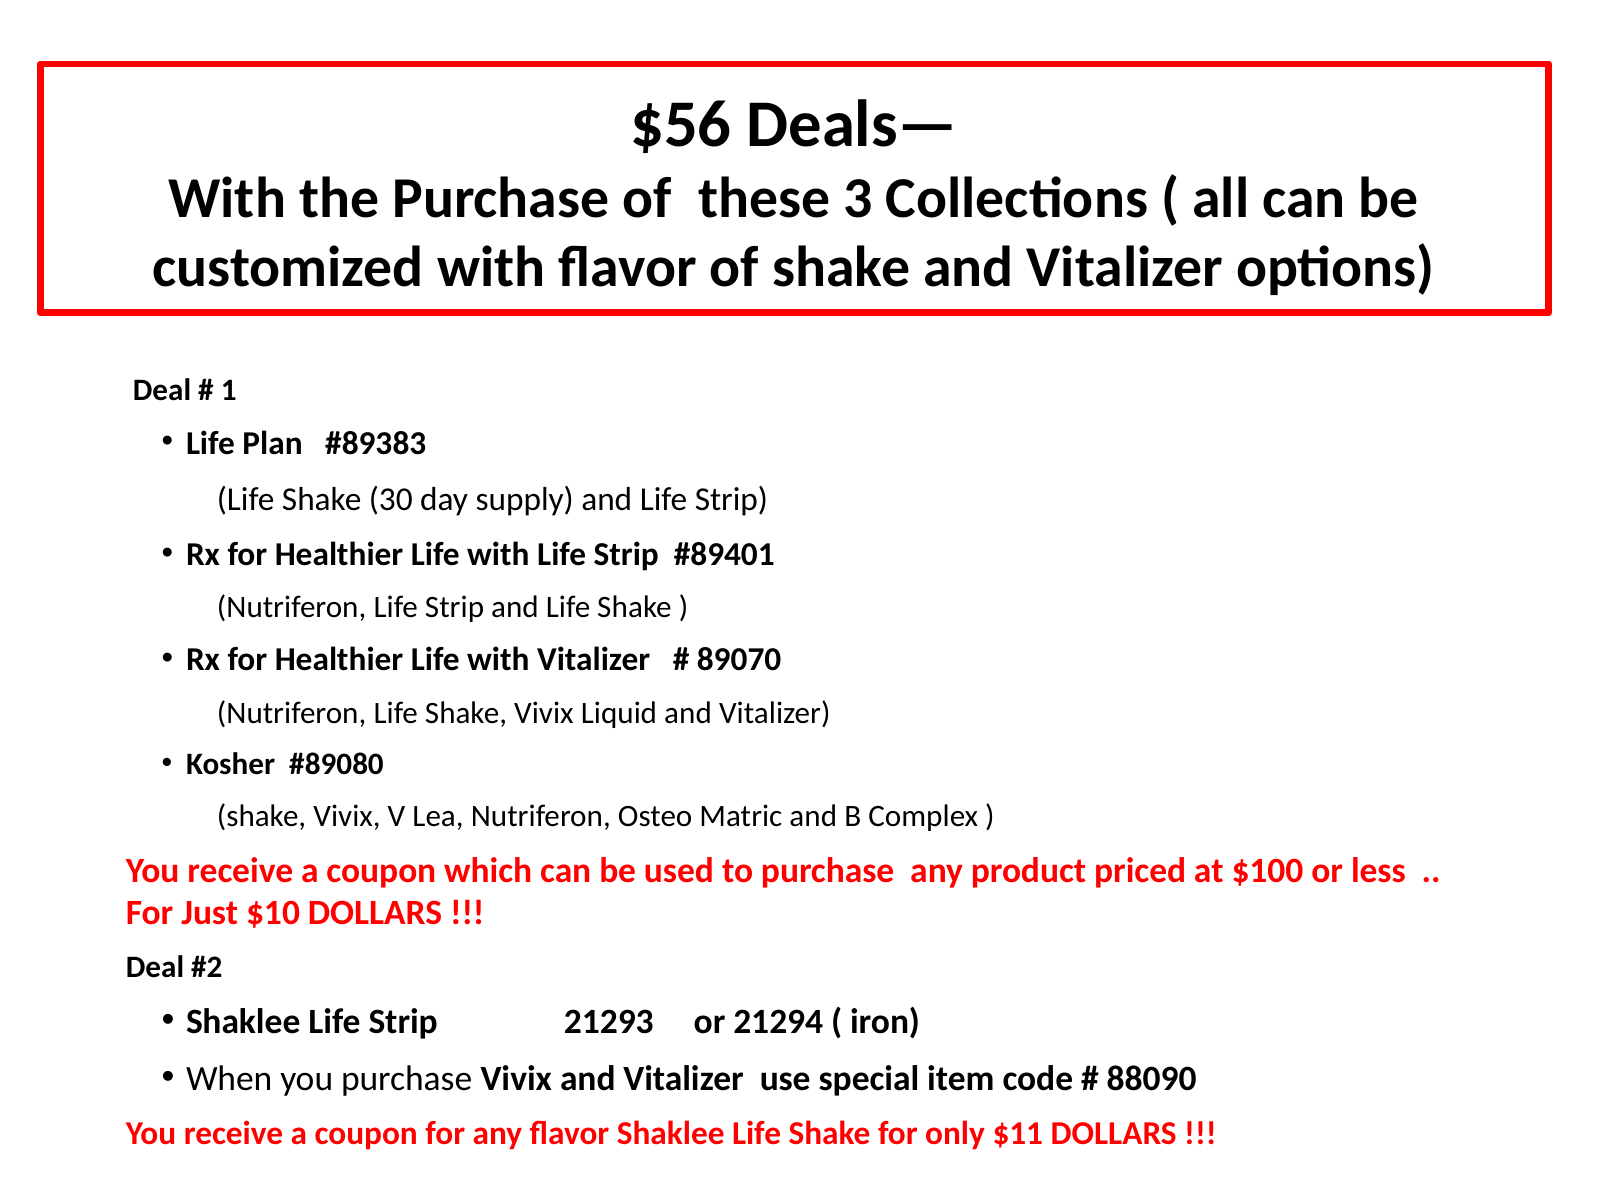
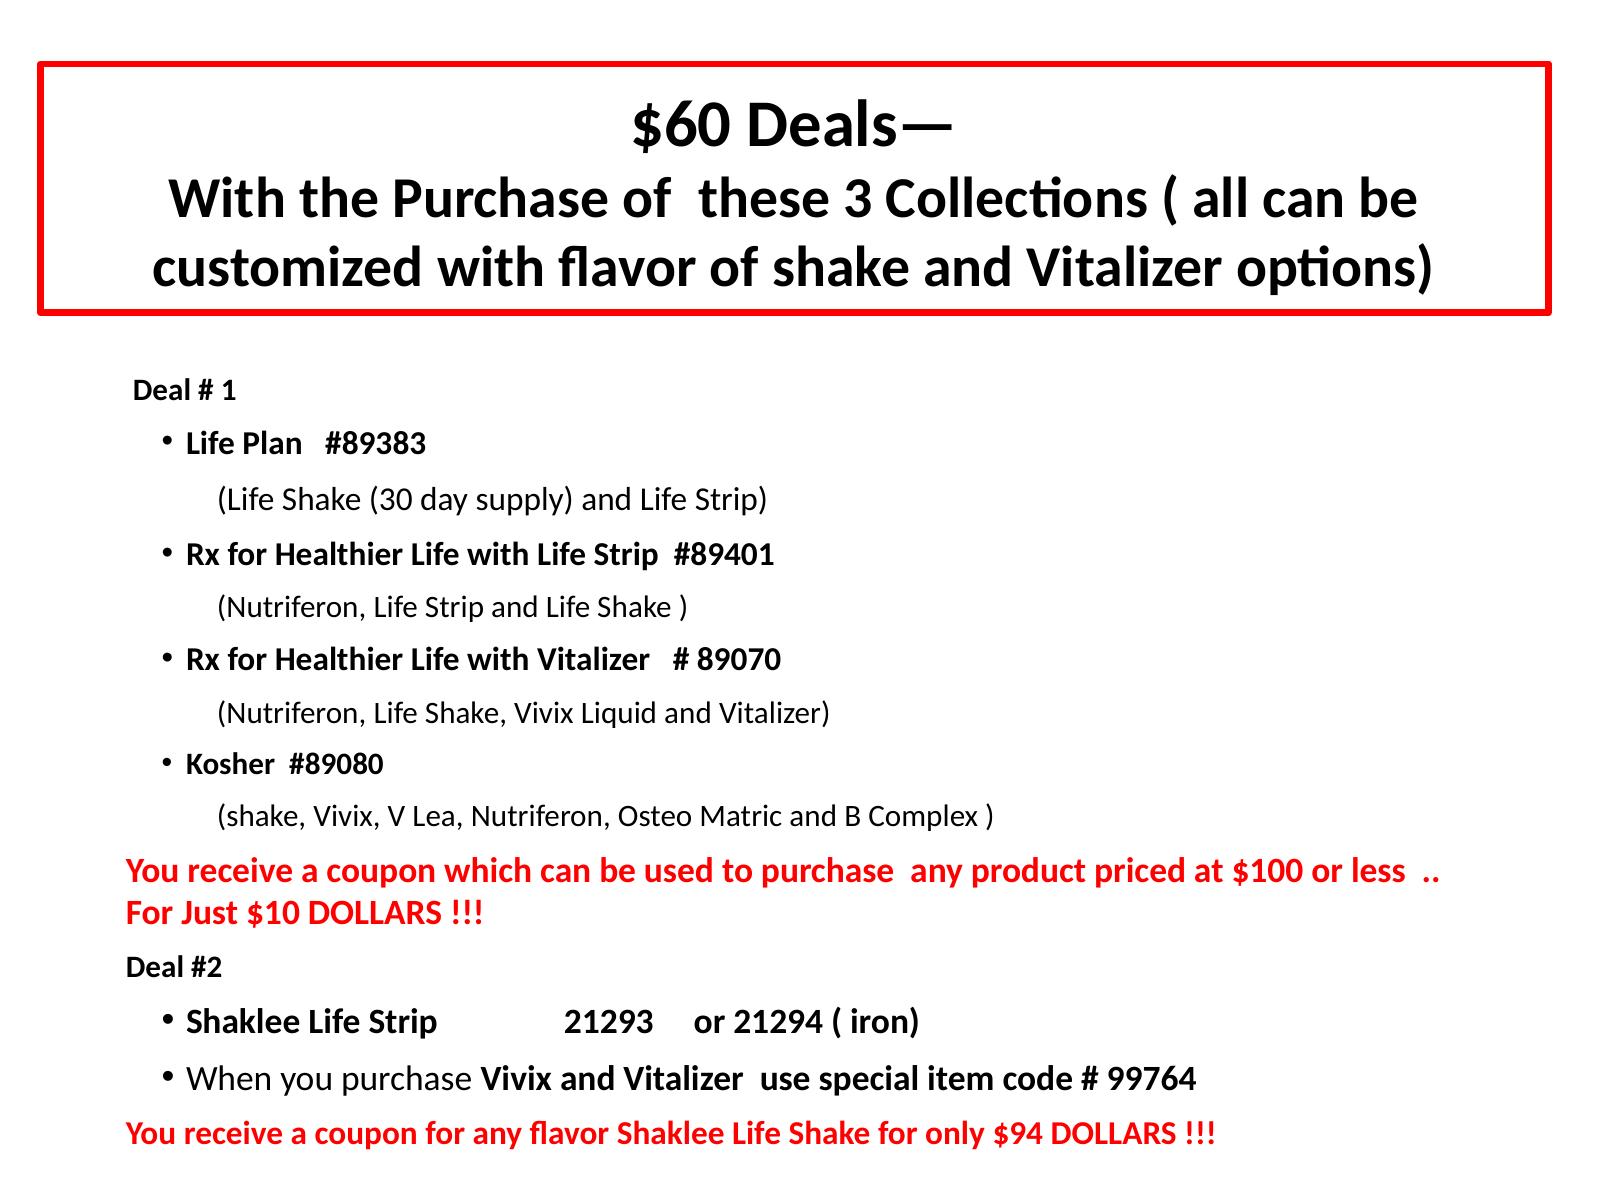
$56: $56 -> $60
88090: 88090 -> 99764
$11: $11 -> $94
